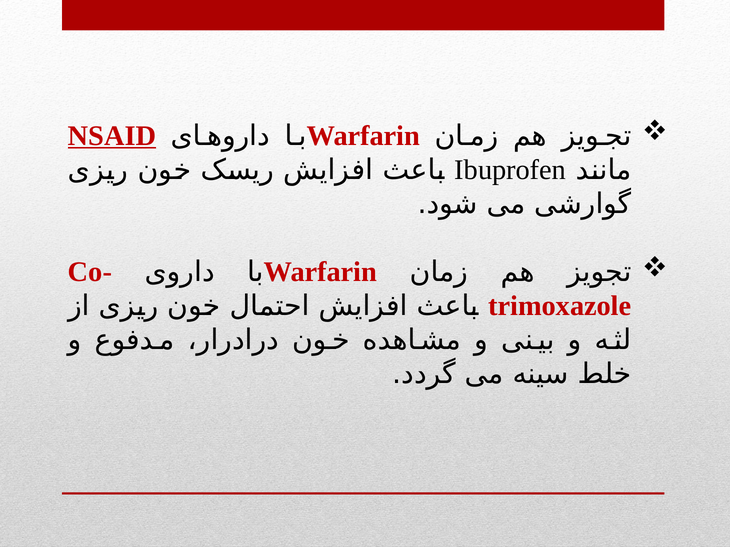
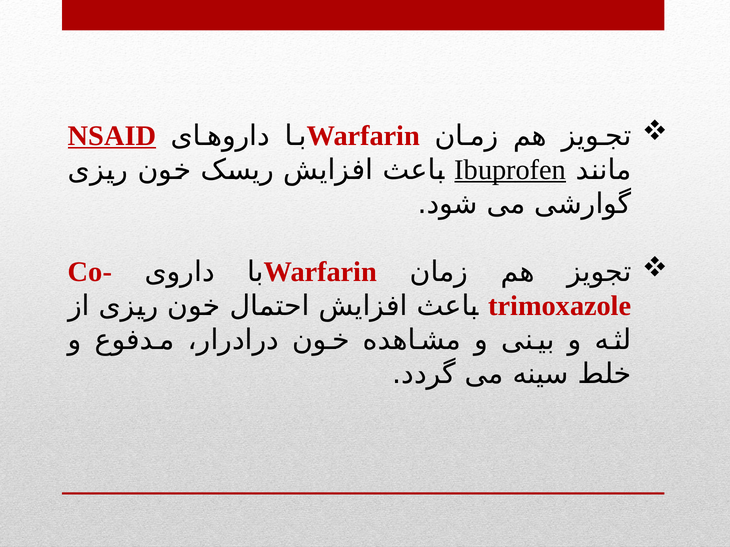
Ibuprofen underline: none -> present
